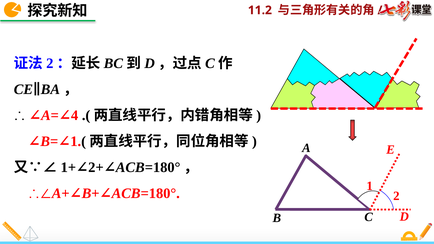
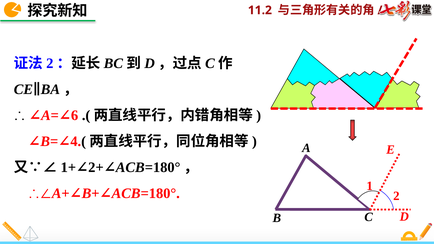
4: 4 -> 6
1 at (76, 141): 1 -> 4
